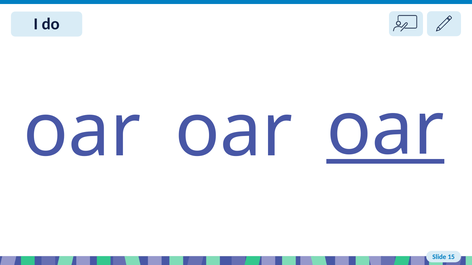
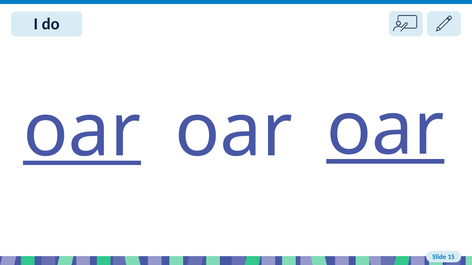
oar at (82, 131) underline: none -> present
